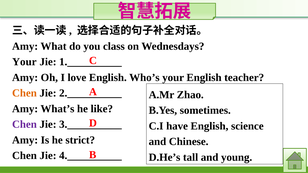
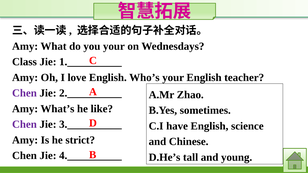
you class: class -> your
Your at (24, 62): Your -> Class
Chen at (24, 93) colour: orange -> purple
